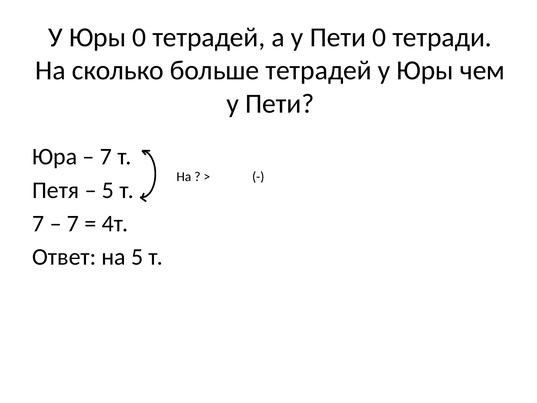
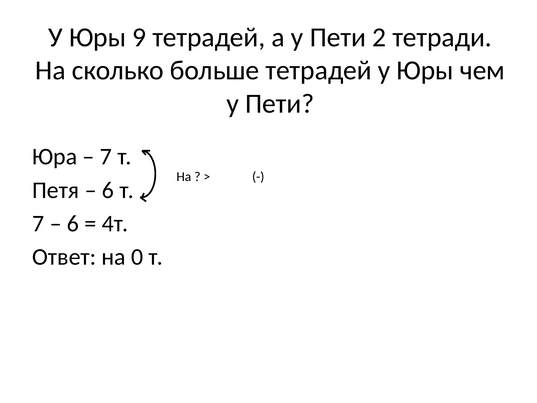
Юры 0: 0 -> 9
Пети 0: 0 -> 2
5 at (108, 190): 5 -> 6
7 at (73, 223): 7 -> 6
на 5: 5 -> 0
